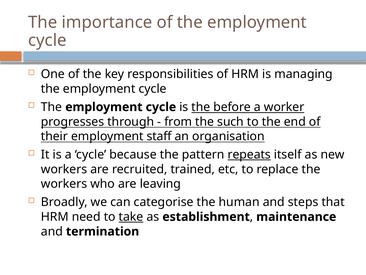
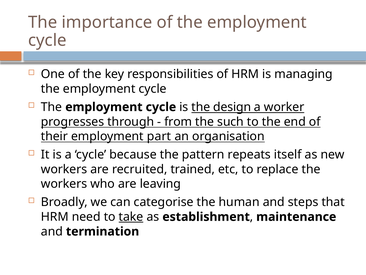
before: before -> design
staff: staff -> part
repeats underline: present -> none
